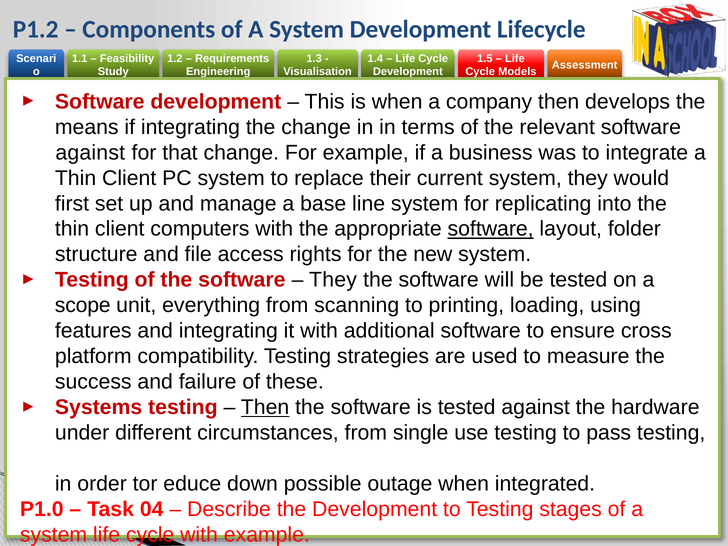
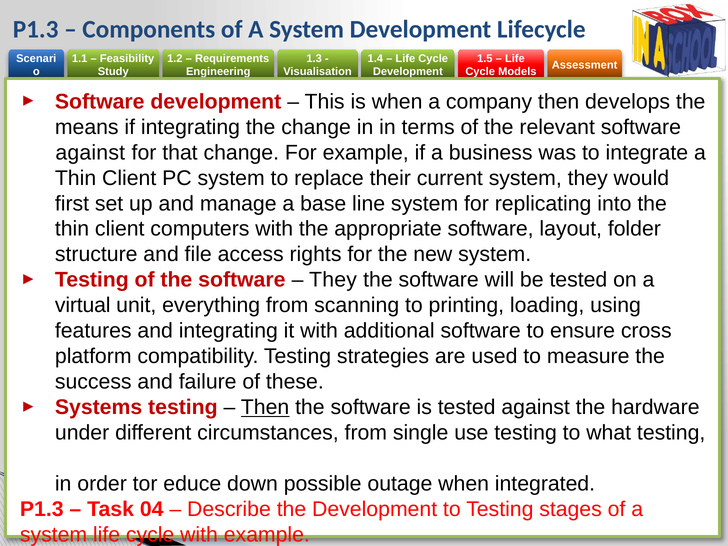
P1.2 at (36, 29): P1.2 -> P1.3
software at (491, 229) underline: present -> none
scope: scope -> virtual
pass: pass -> what
P1.0 at (42, 509): P1.0 -> P1.3
